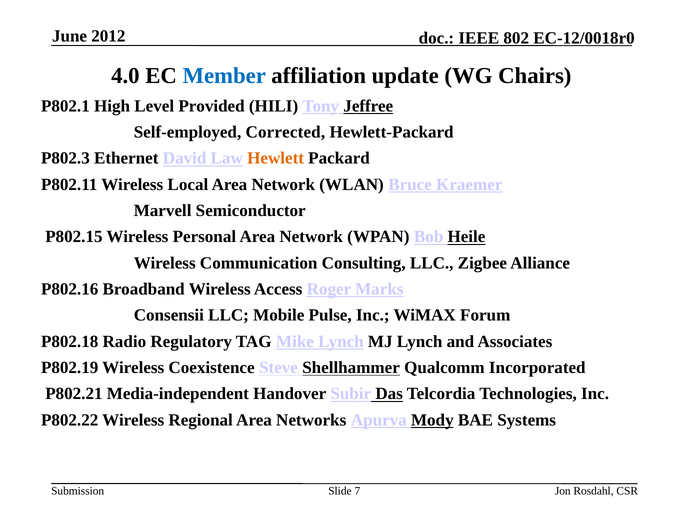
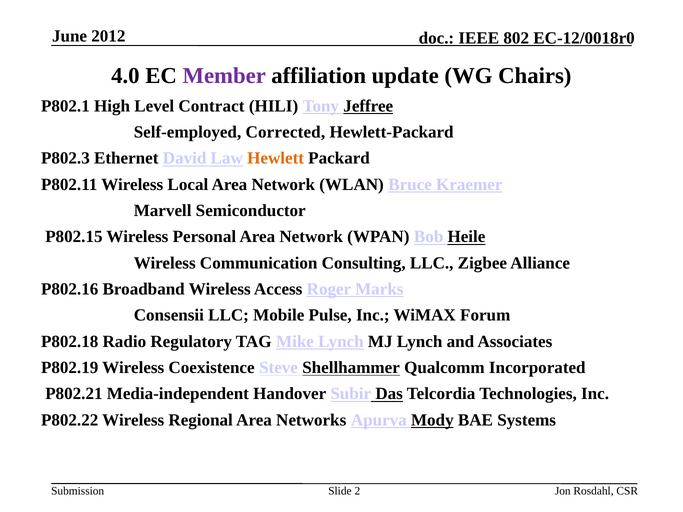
Member colour: blue -> purple
Provided: Provided -> Contract
7: 7 -> 2
